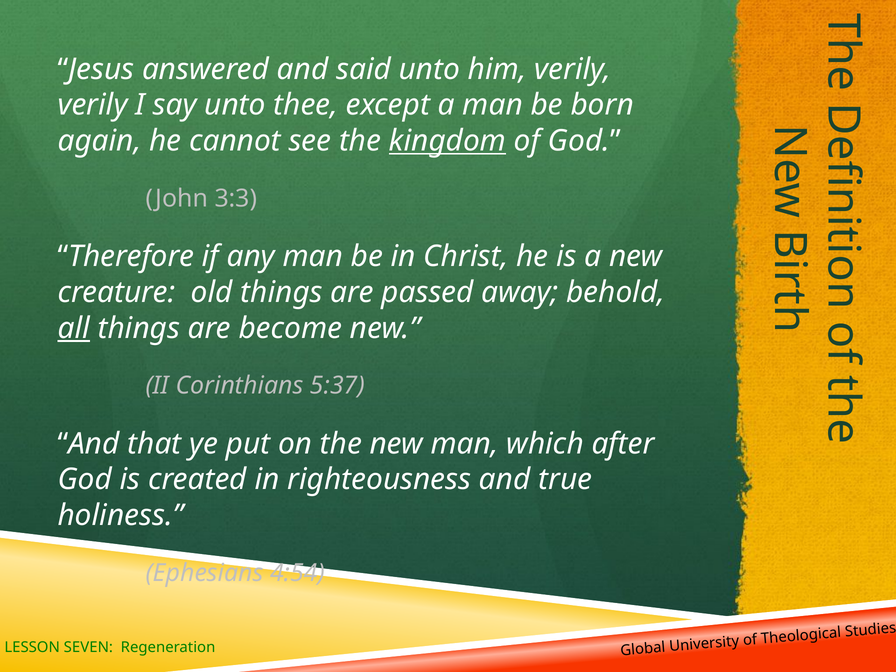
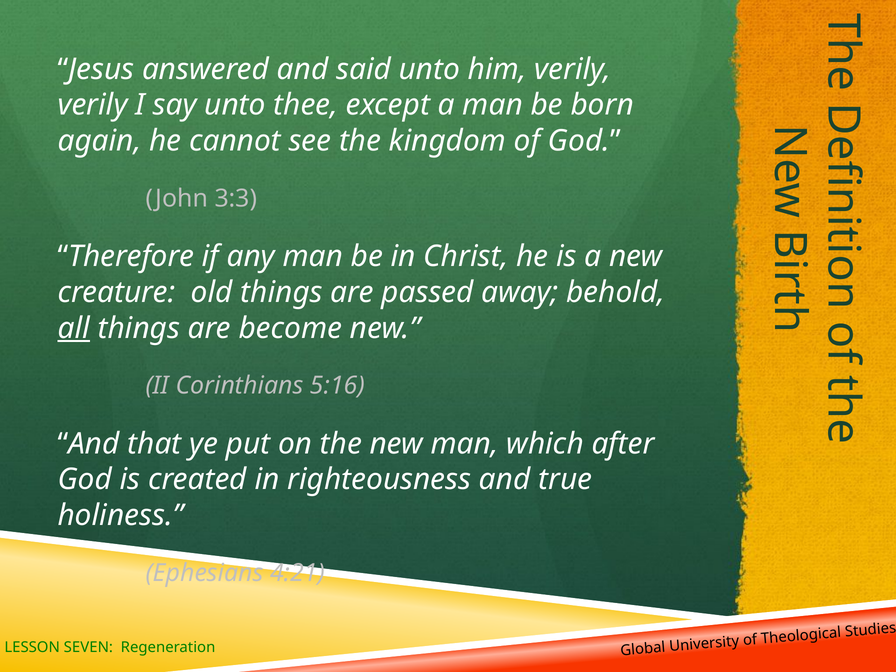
kingdom underline: present -> none
5:37: 5:37 -> 5:16
4:54: 4:54 -> 4:21
